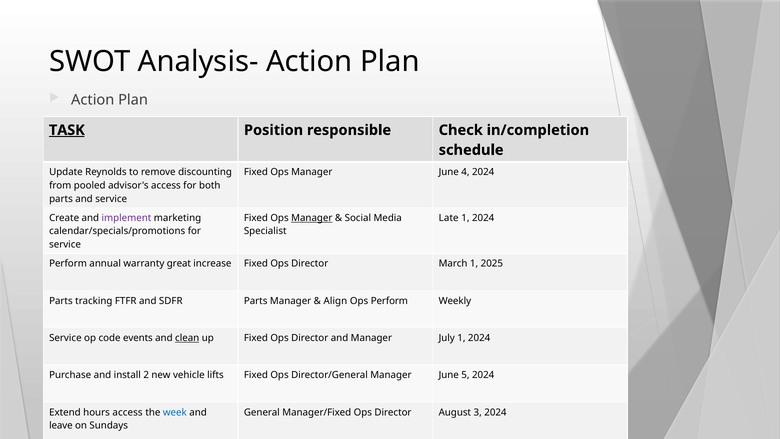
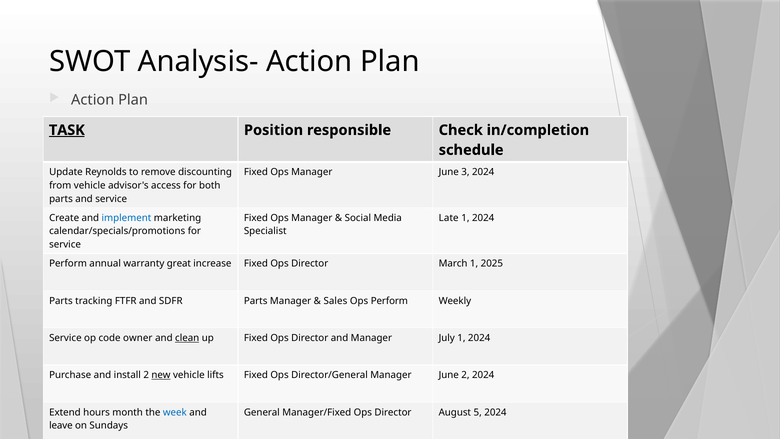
4: 4 -> 3
from pooled: pooled -> vehicle
implement colour: purple -> blue
Manager at (312, 218) underline: present -> none
Align: Align -> Sales
events: events -> owner
new underline: none -> present
June 5: 5 -> 2
hours access: access -> month
3: 3 -> 5
